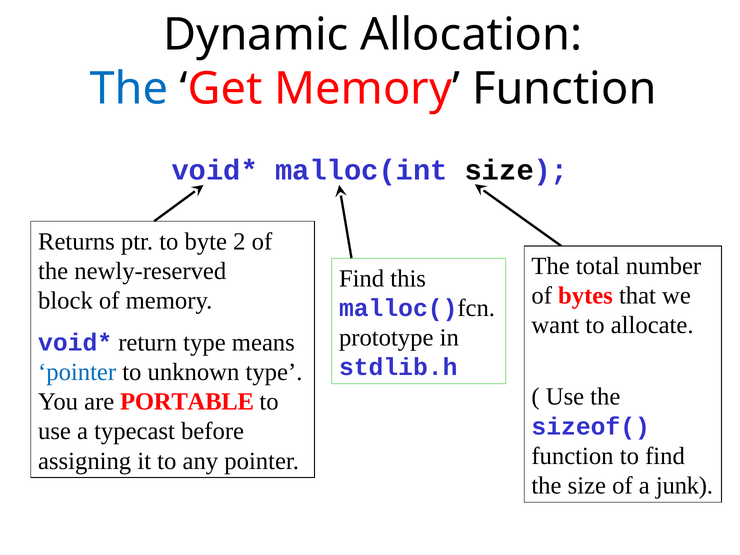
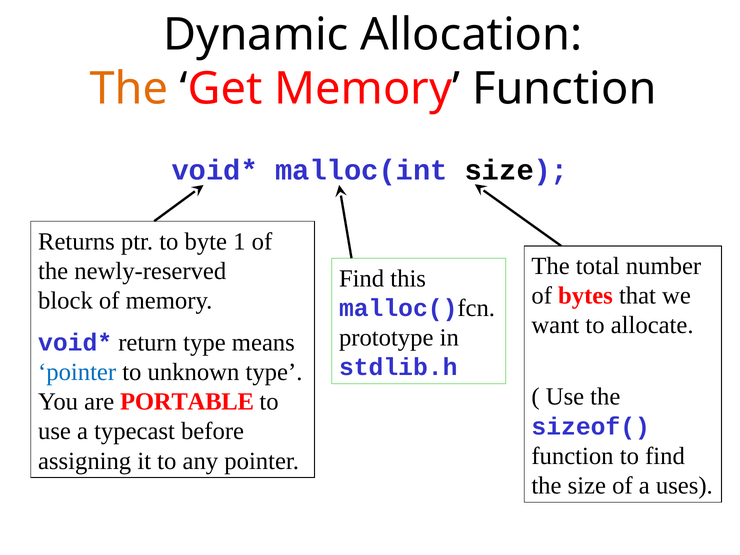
The at (129, 89) colour: blue -> orange
2: 2 -> 1
junk: junk -> uses
